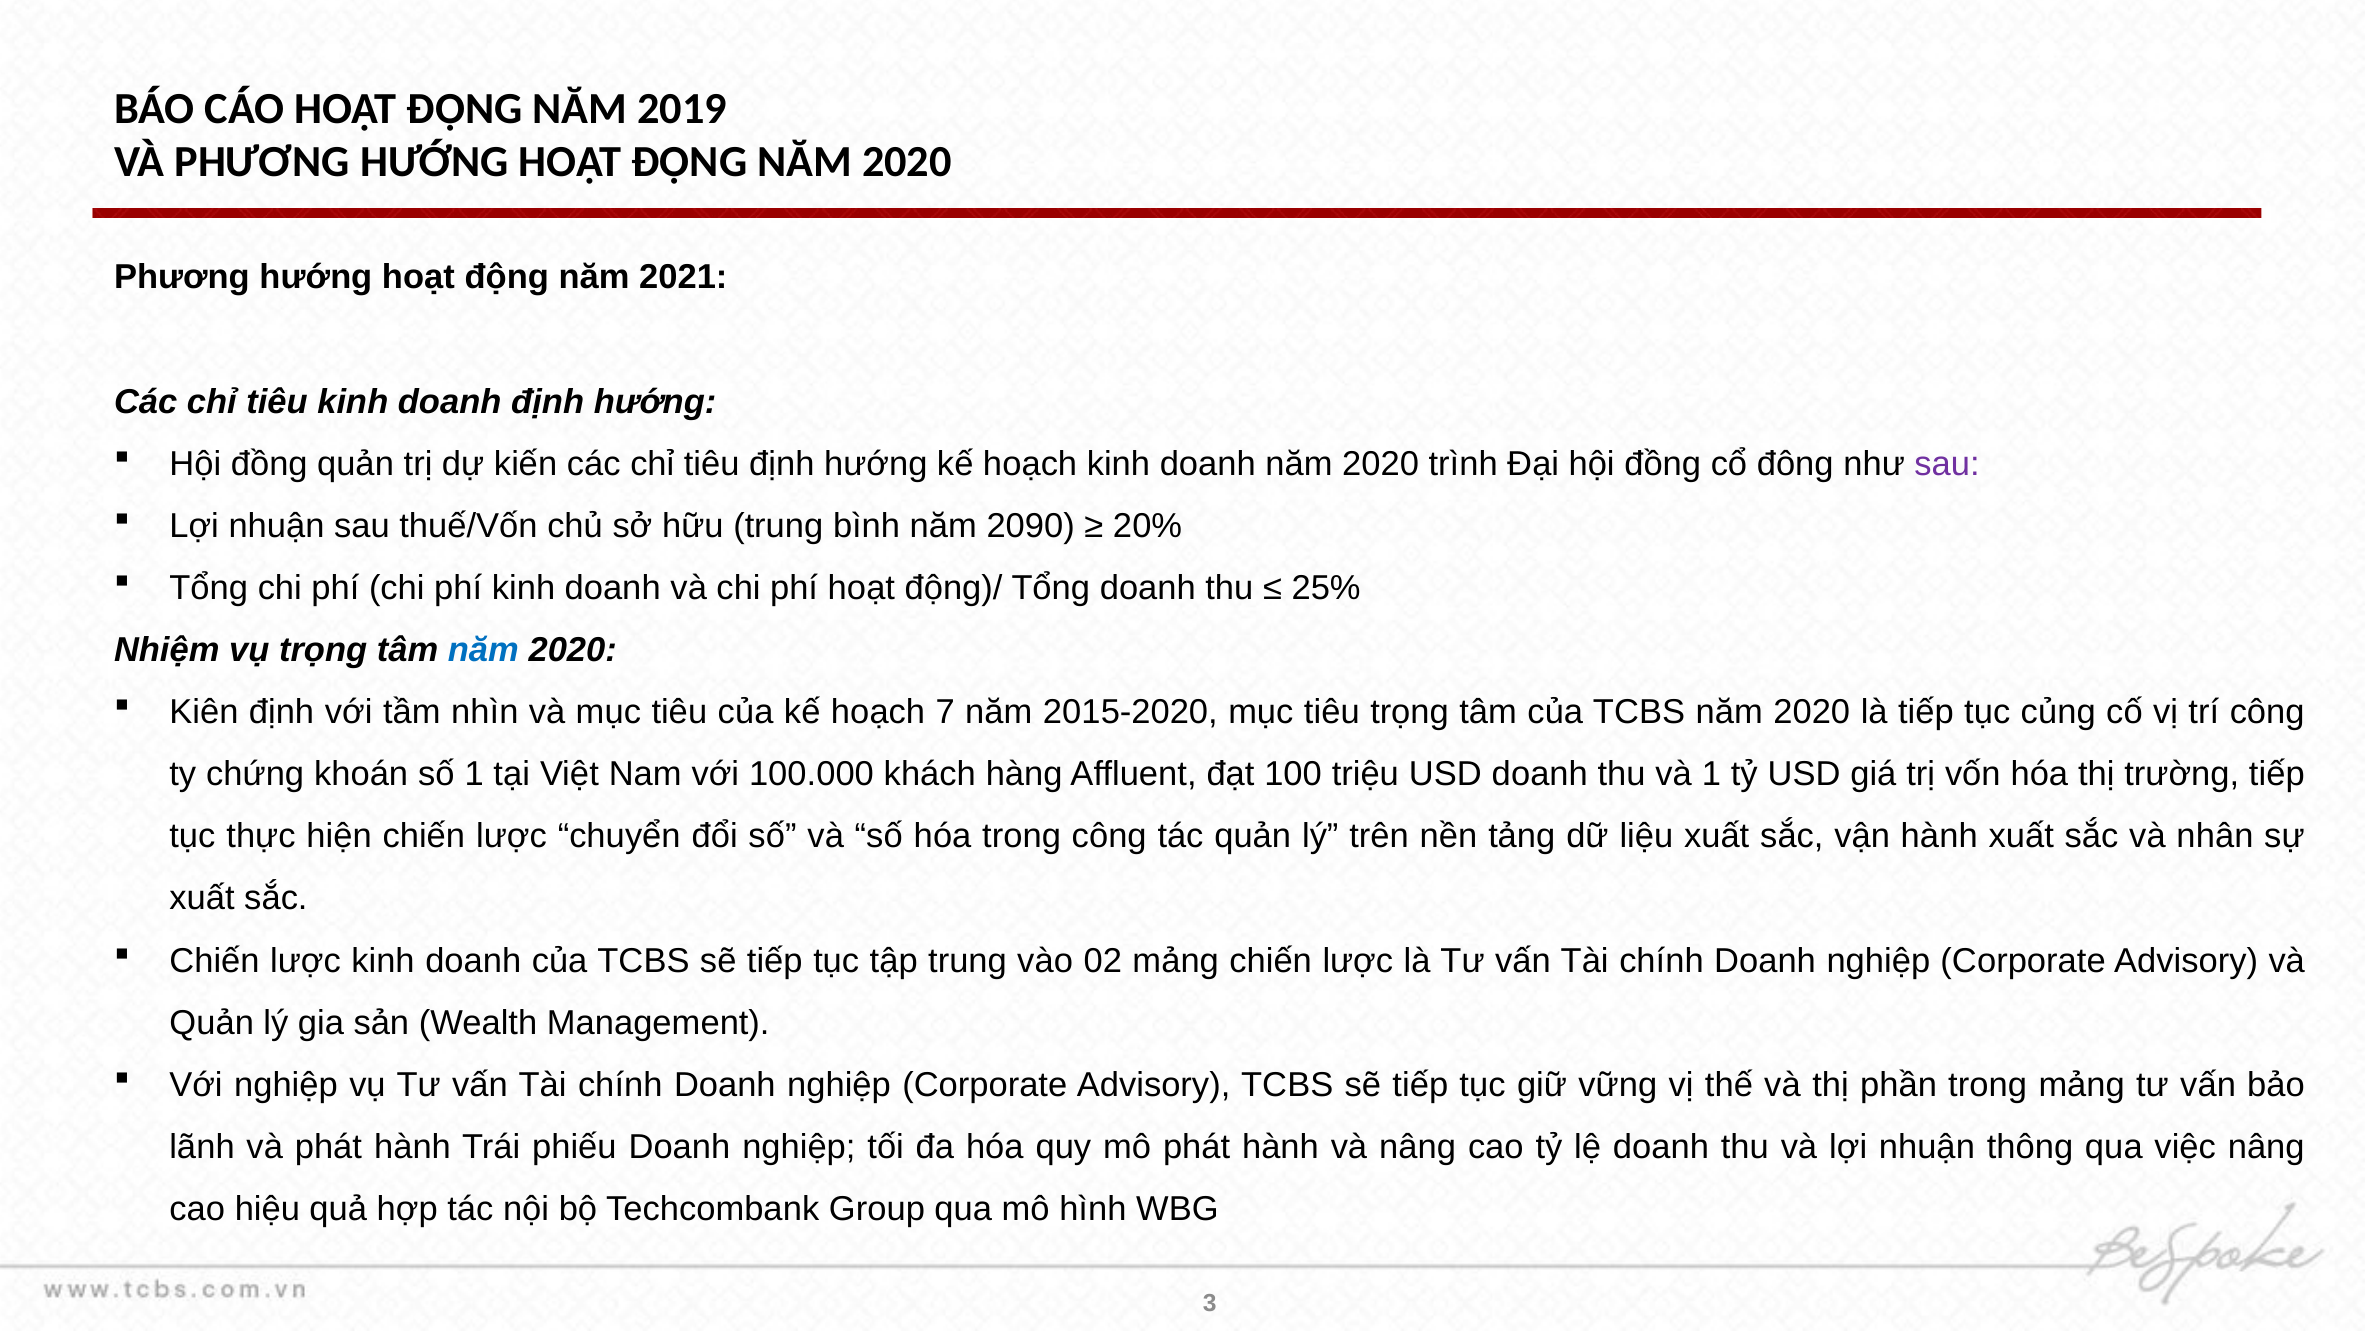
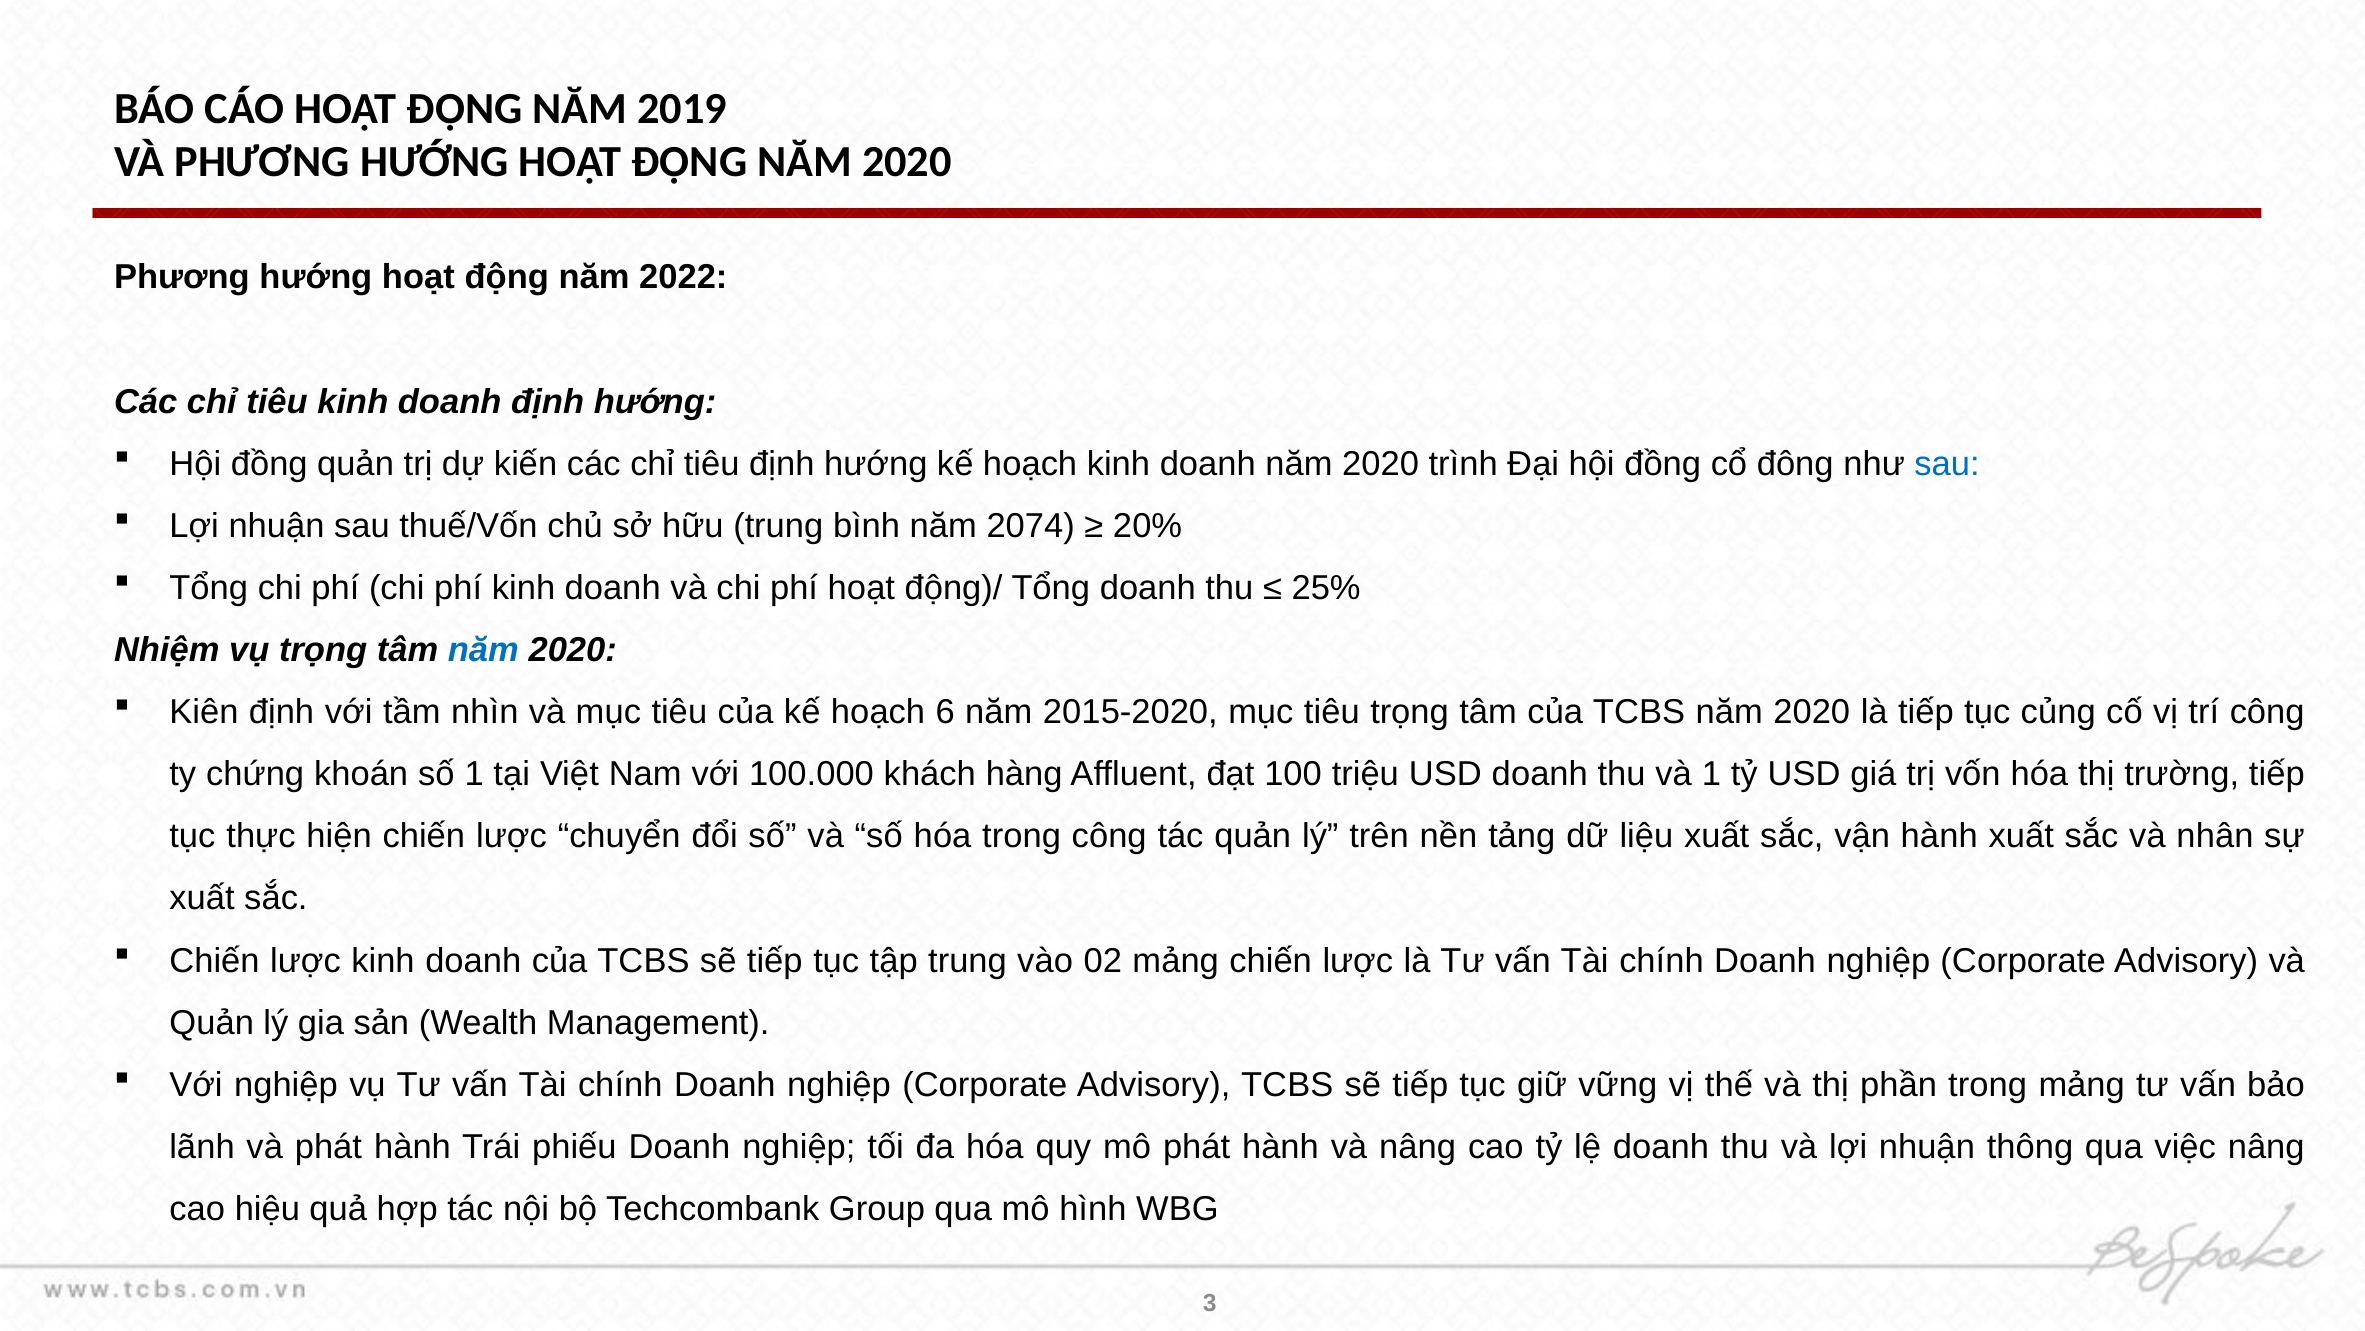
2021: 2021 -> 2022
sau at (1947, 464) colour: purple -> blue
2090: 2090 -> 2074
7: 7 -> 6
